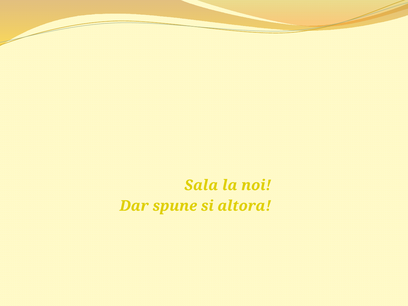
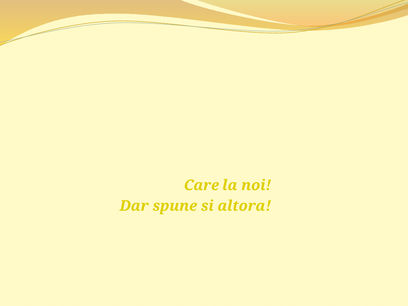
Sala: Sala -> Care
